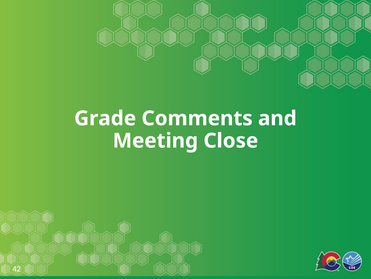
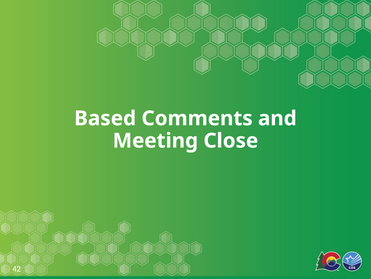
Grade: Grade -> Based
